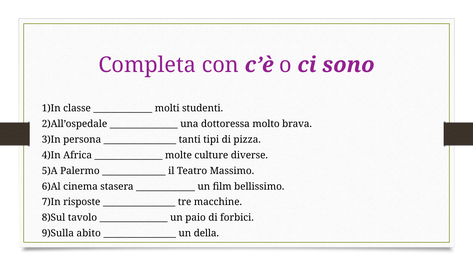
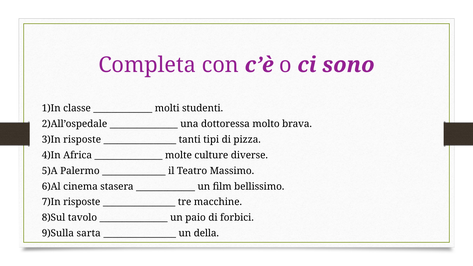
persona at (82, 140): persona -> risposte
abito: abito -> sarta
